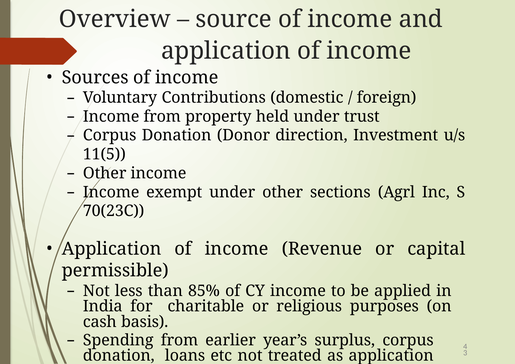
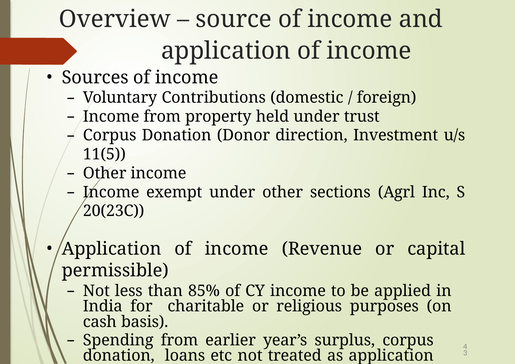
70(23C: 70(23C -> 20(23C
